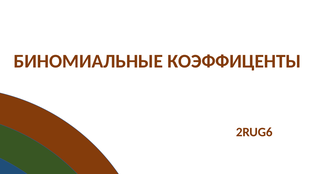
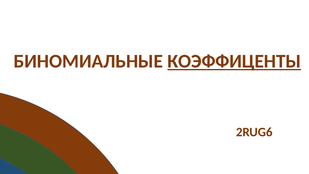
КОЭФФИЦЕНТЫ underline: none -> present
